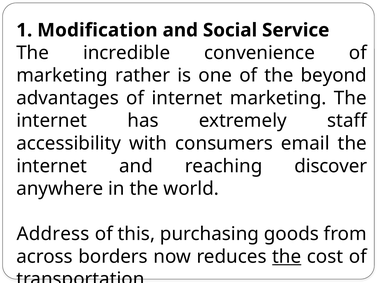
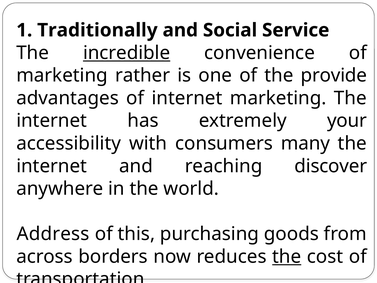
Modification: Modification -> Traditionally
incredible underline: none -> present
beyond: beyond -> provide
staff: staff -> your
email: email -> many
